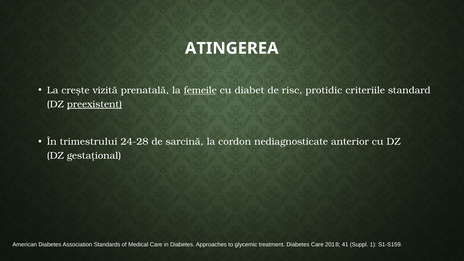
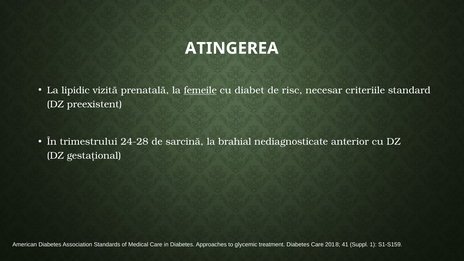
crește: crește -> lipidic
protidic: protidic -> necesar
preexistent underline: present -> none
cordon: cordon -> brahial
